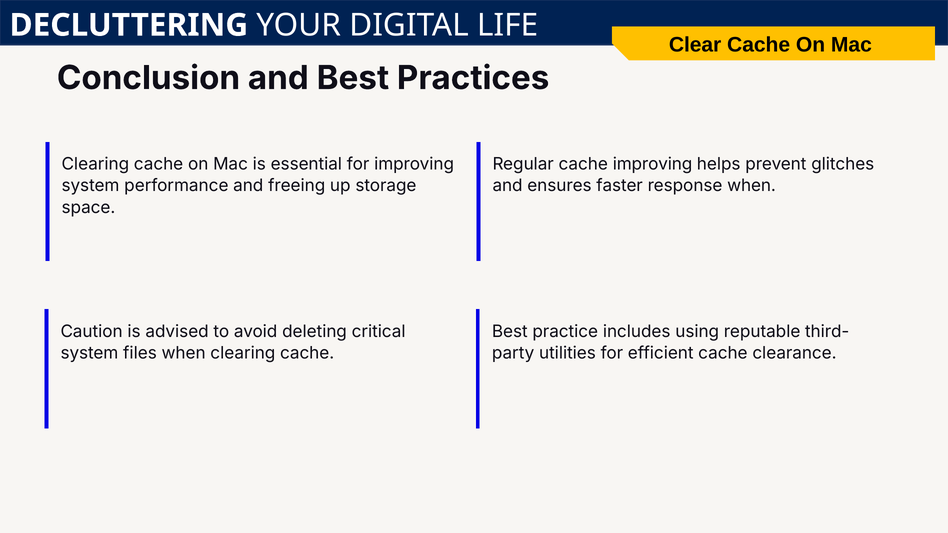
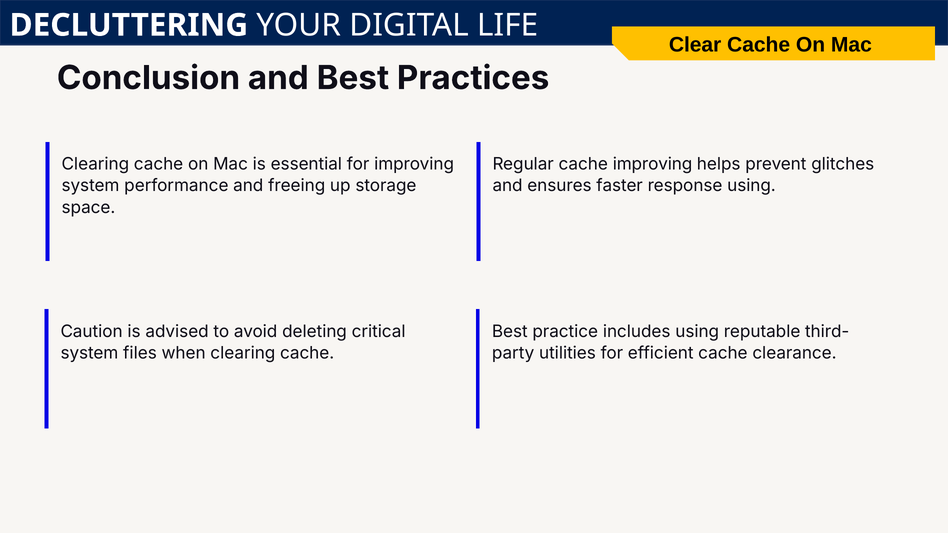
response when: when -> using
